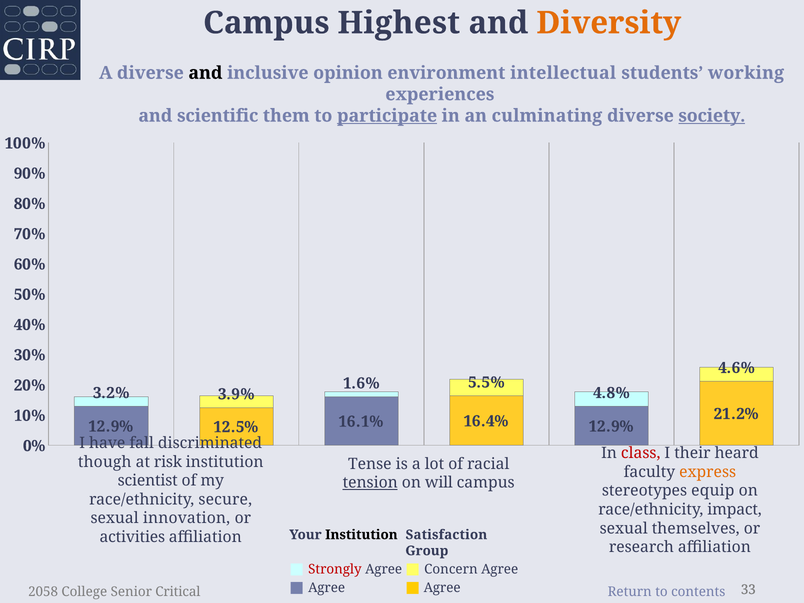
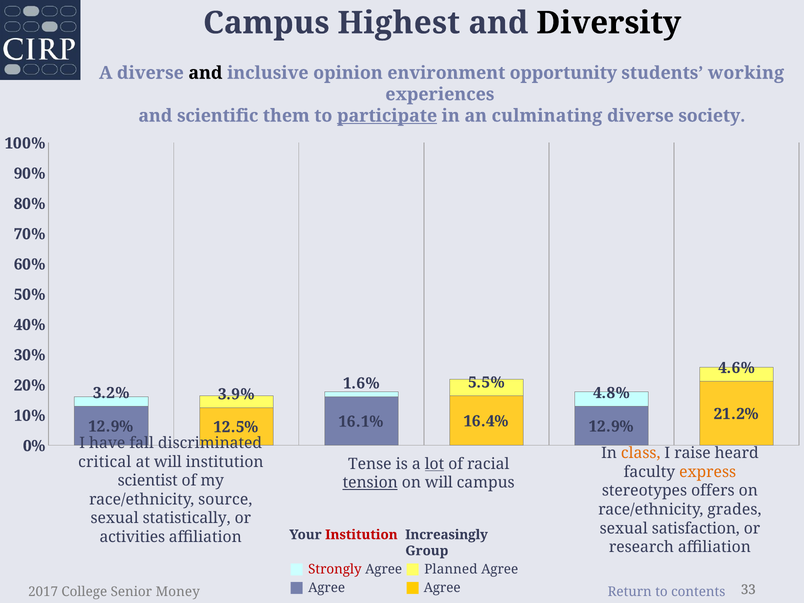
Diversity colour: orange -> black
intellectual: intellectual -> opportunity
society underline: present -> none
class colour: red -> orange
their: their -> raise
though: though -> critical
at risk: risk -> will
lot underline: none -> present
equip: equip -> offers
secure: secure -> source
impact: impact -> grades
innovation: innovation -> statistically
themselves: themselves -> satisfaction
Institution at (361, 535) colour: black -> red
Satisfaction: Satisfaction -> Increasingly
Concern: Concern -> Planned
2058: 2058 -> 2017
Critical: Critical -> Money
